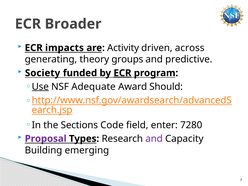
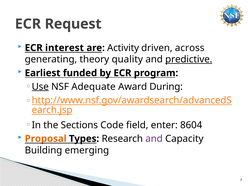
Broader: Broader -> Request
impacts: impacts -> interest
groups: groups -> quality
predictive underline: none -> present
Society: Society -> Earliest
ECR at (122, 73) underline: present -> none
Should: Should -> During
7280: 7280 -> 8604
Proposal colour: purple -> orange
